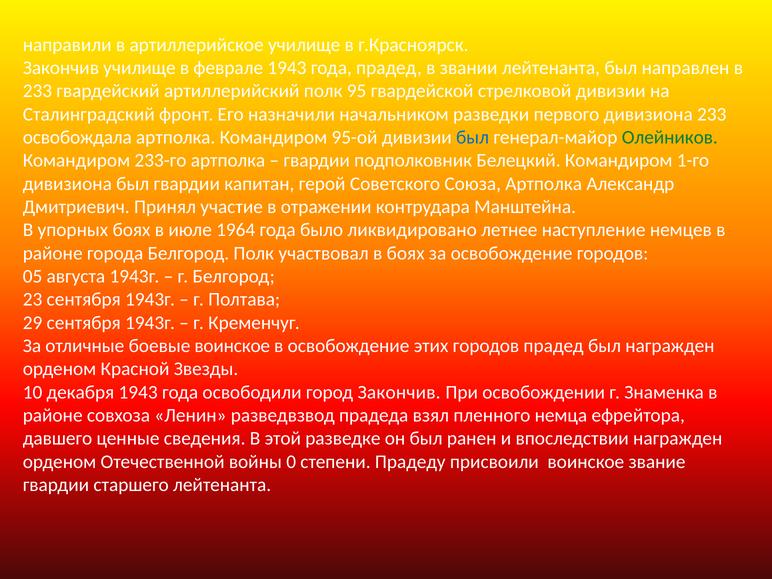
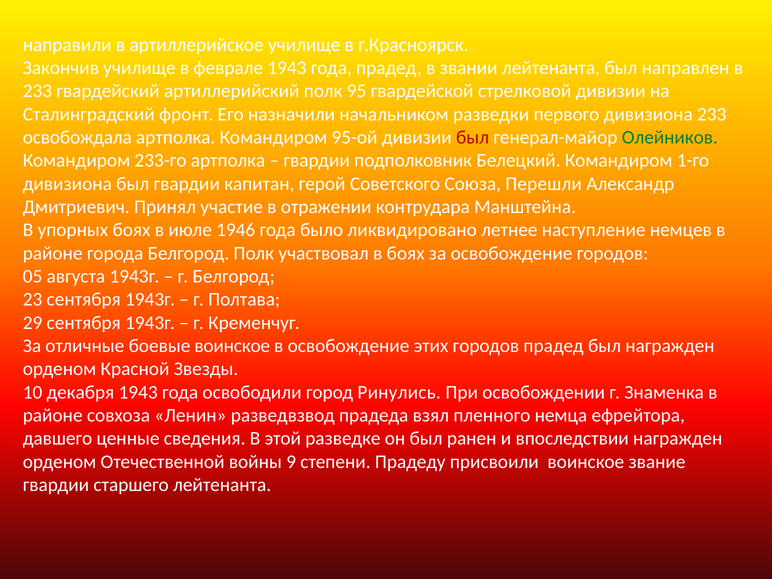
был at (473, 137) colour: blue -> red
Союза Артполка: Артполка -> Перешли
1964: 1964 -> 1946
город Закончив: Закончив -> Ринулись
0: 0 -> 9
